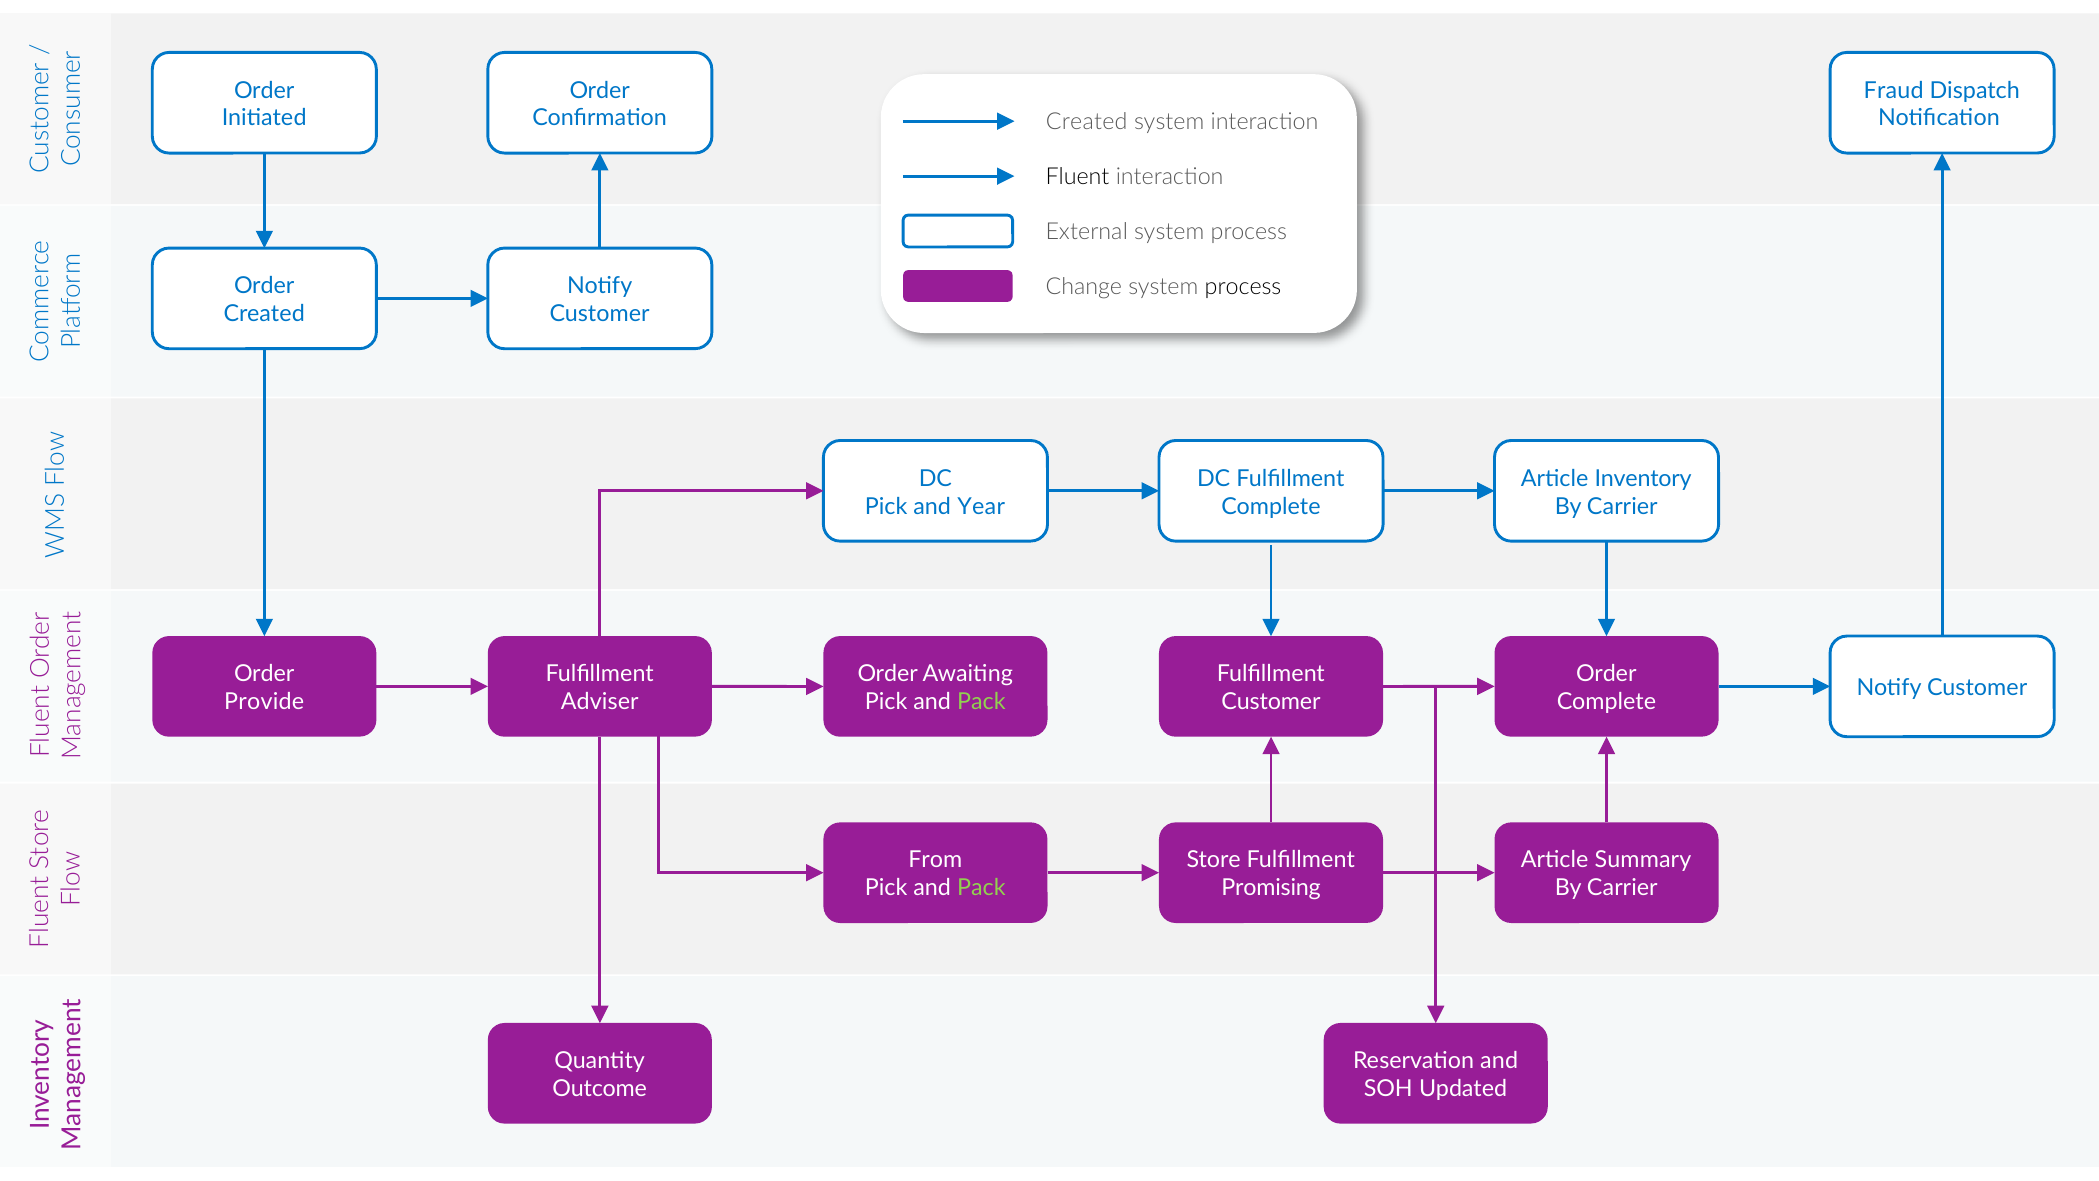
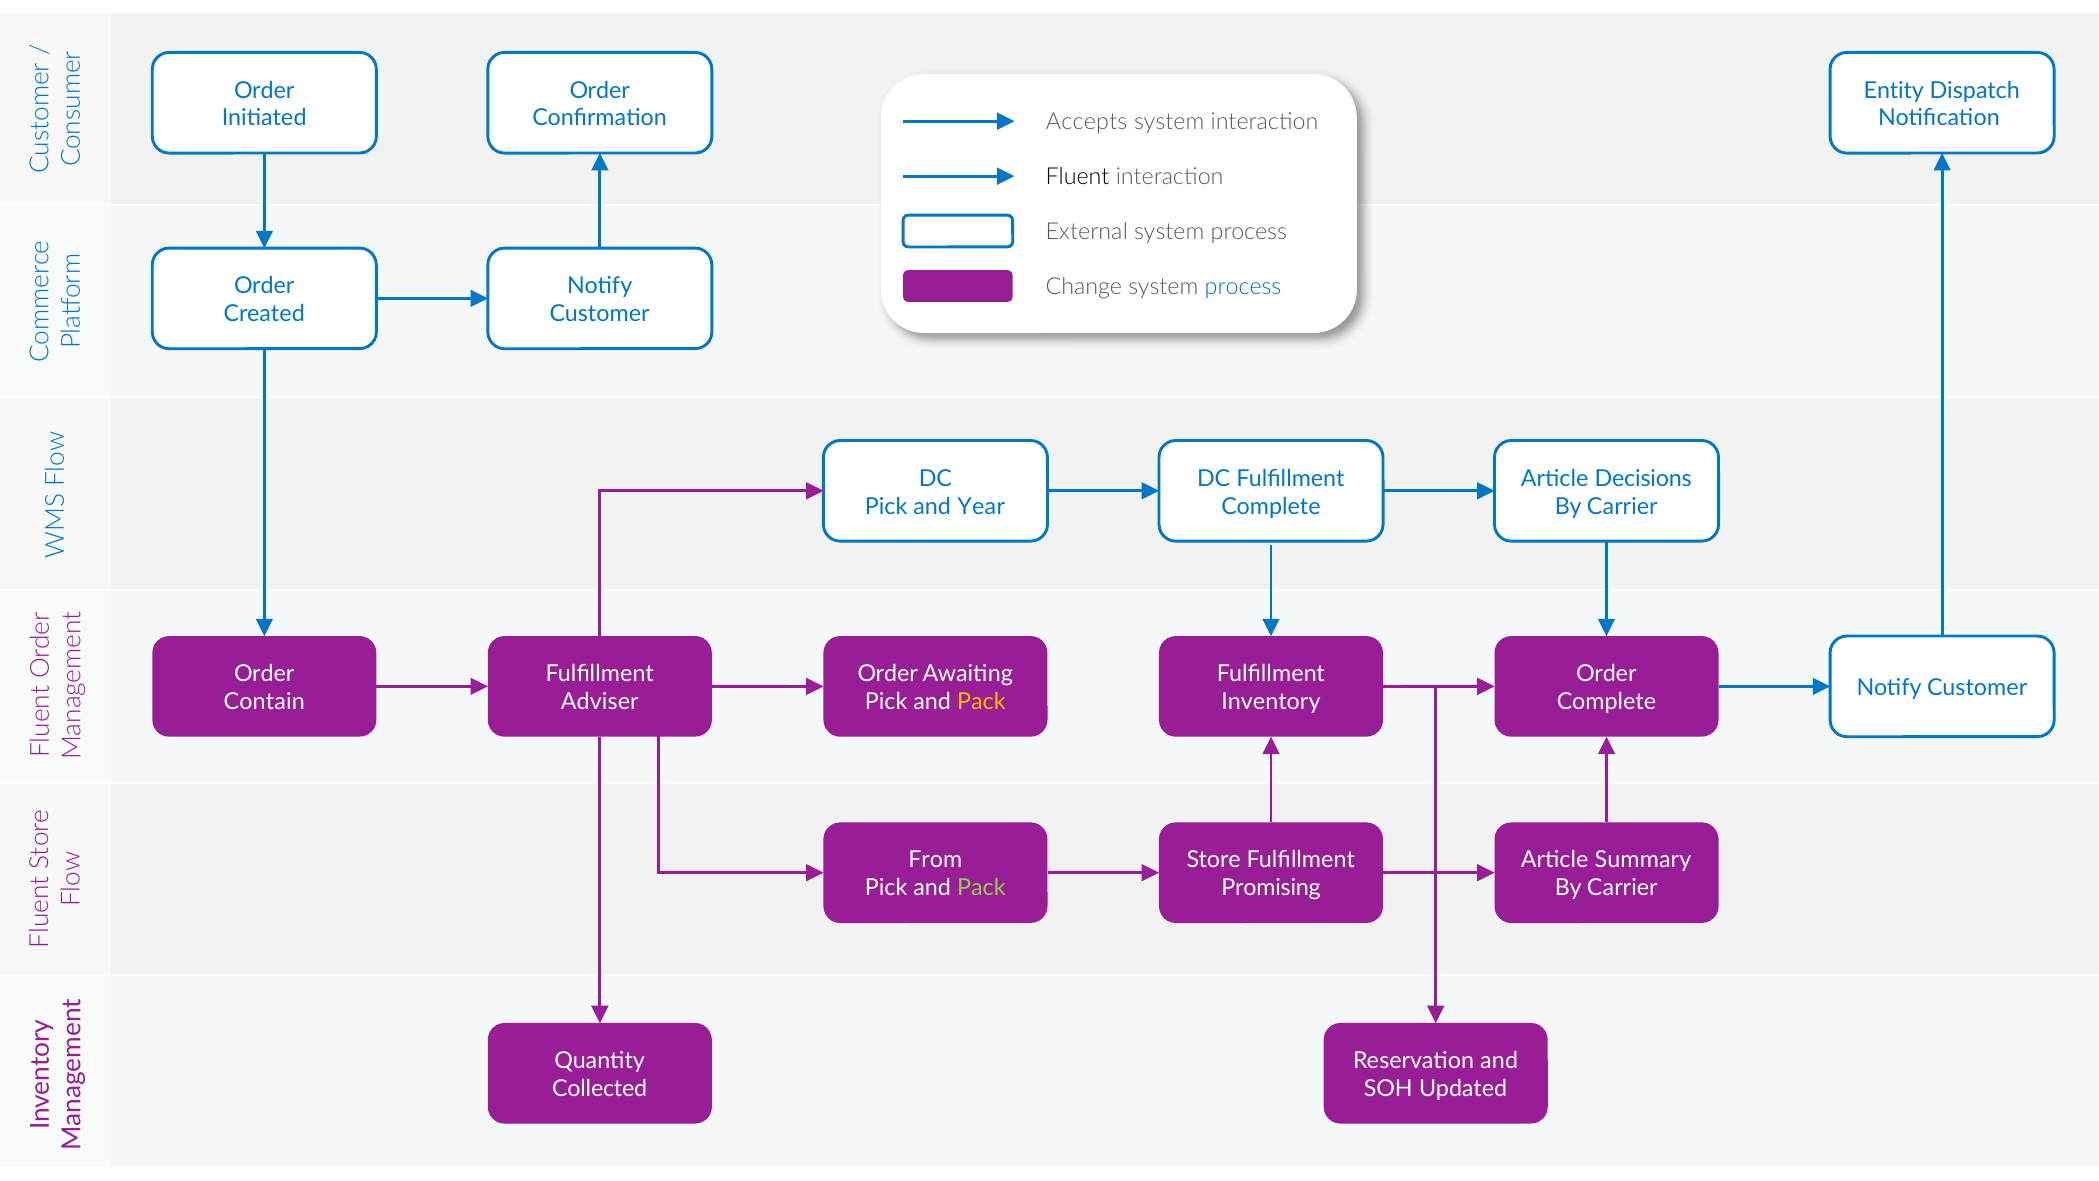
Fraud: Fraud -> Entity
Created at (1087, 122): Created -> Accepts
process at (1243, 287) colour: black -> blue
Inventory: Inventory -> Decisions
Provide: Provide -> Contain
Pack at (981, 702) colour: light green -> yellow
Customer at (1271, 702): Customer -> Inventory
Outcome: Outcome -> Collected
